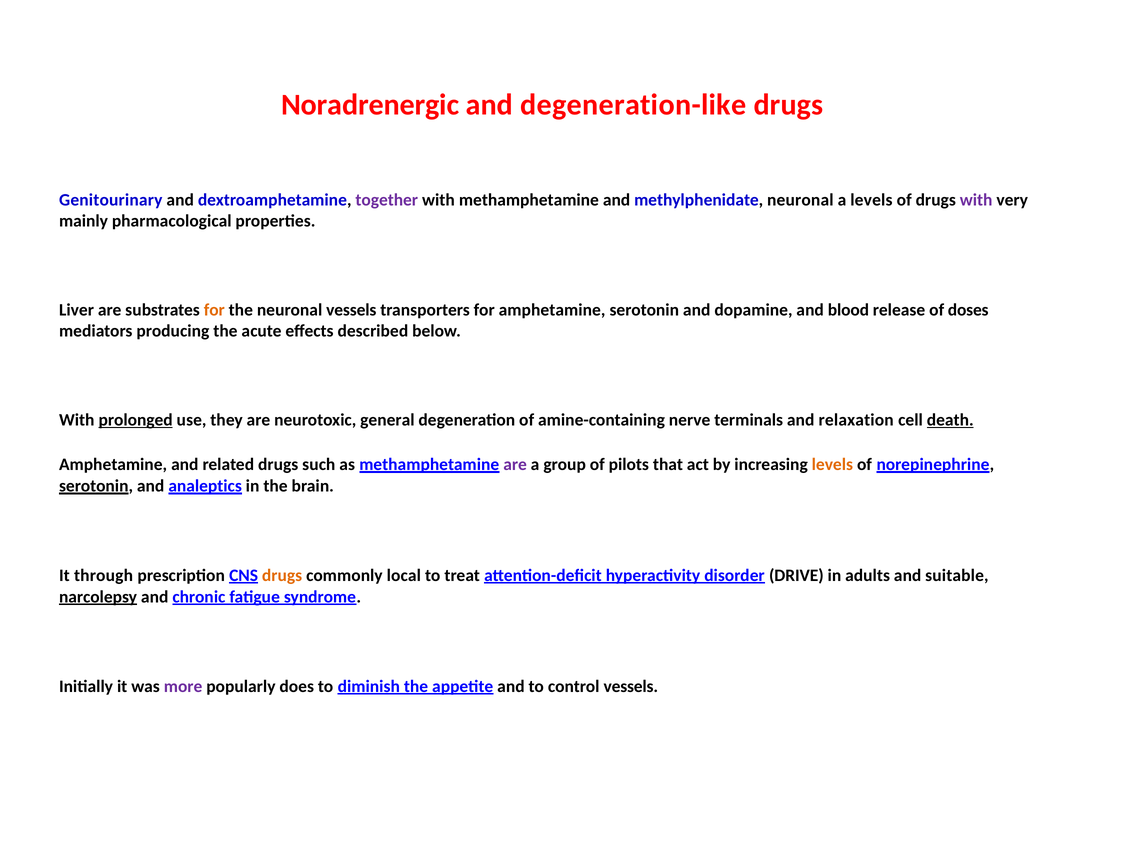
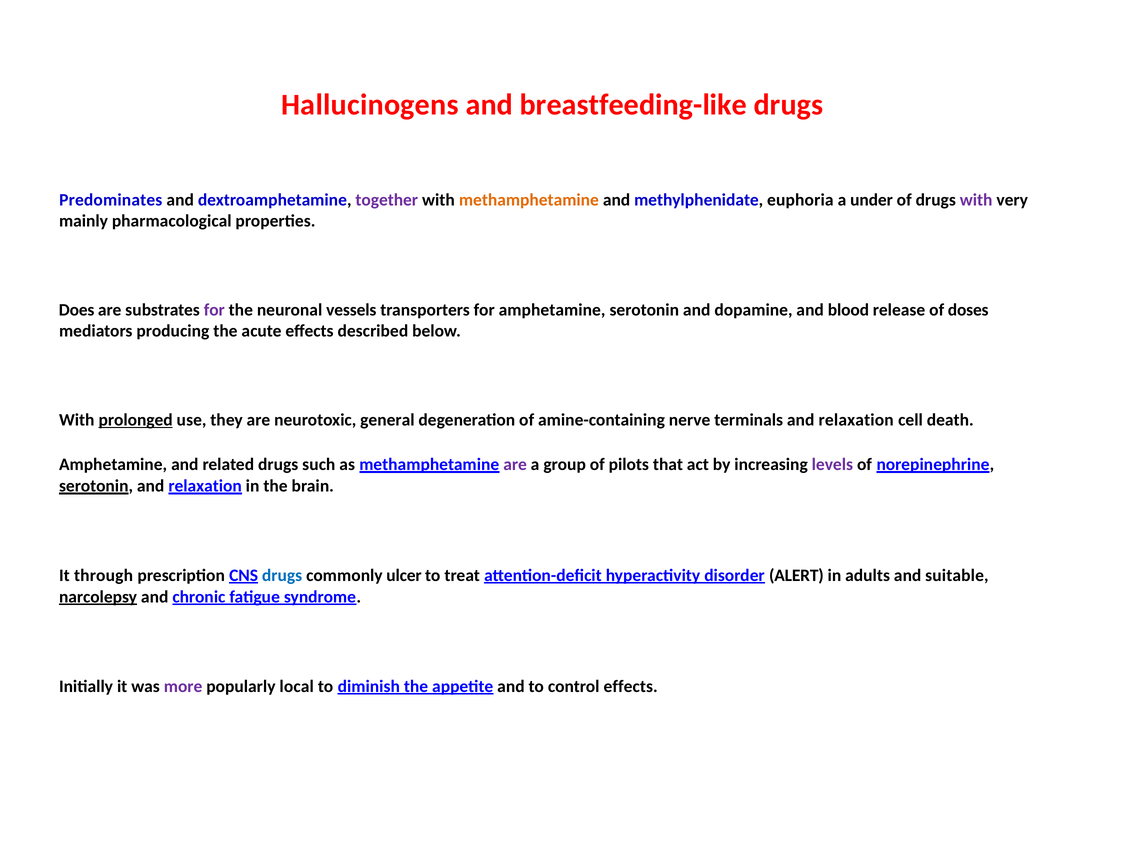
Noradrenergic: Noradrenergic -> Hallucinogens
degeneration-like: degeneration-like -> breastfeeding-like
Genitourinary: Genitourinary -> Predominates
methamphetamine at (529, 200) colour: black -> orange
methylphenidate neuronal: neuronal -> euphoria
a levels: levels -> under
Liver: Liver -> Does
for at (214, 310) colour: orange -> purple
death underline: present -> none
levels at (832, 465) colour: orange -> purple
serotonin and analeptics: analeptics -> relaxation
drugs at (282, 576) colour: orange -> blue
local: local -> ulcer
DRIVE: DRIVE -> ALERT
does: does -> local
control vessels: vessels -> effects
